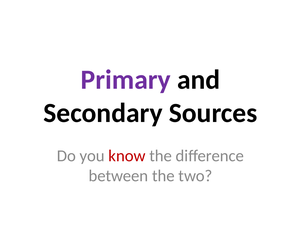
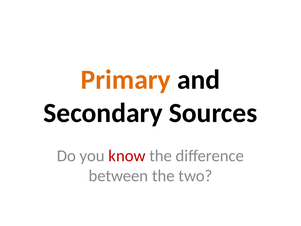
Primary colour: purple -> orange
